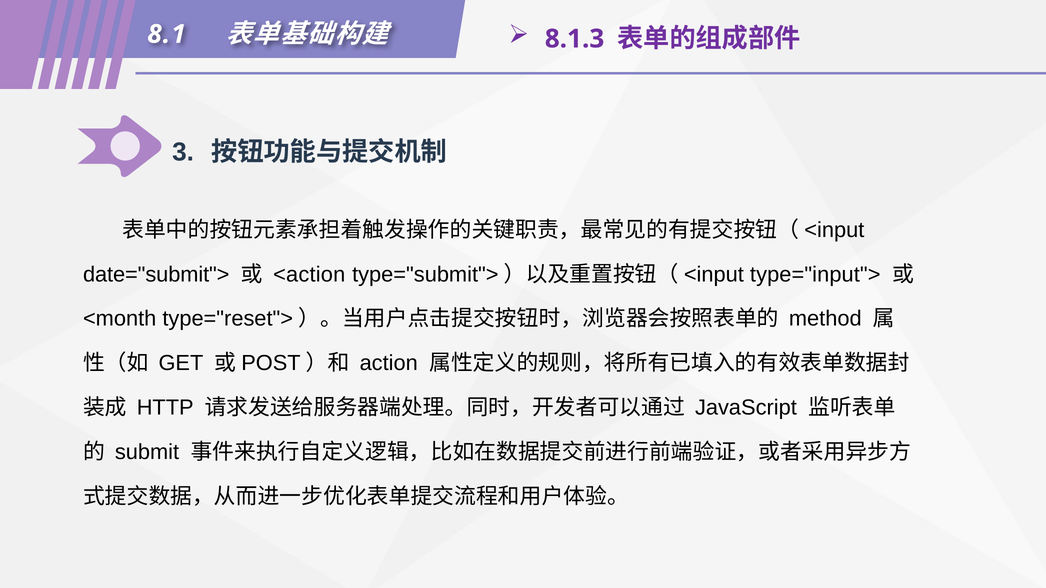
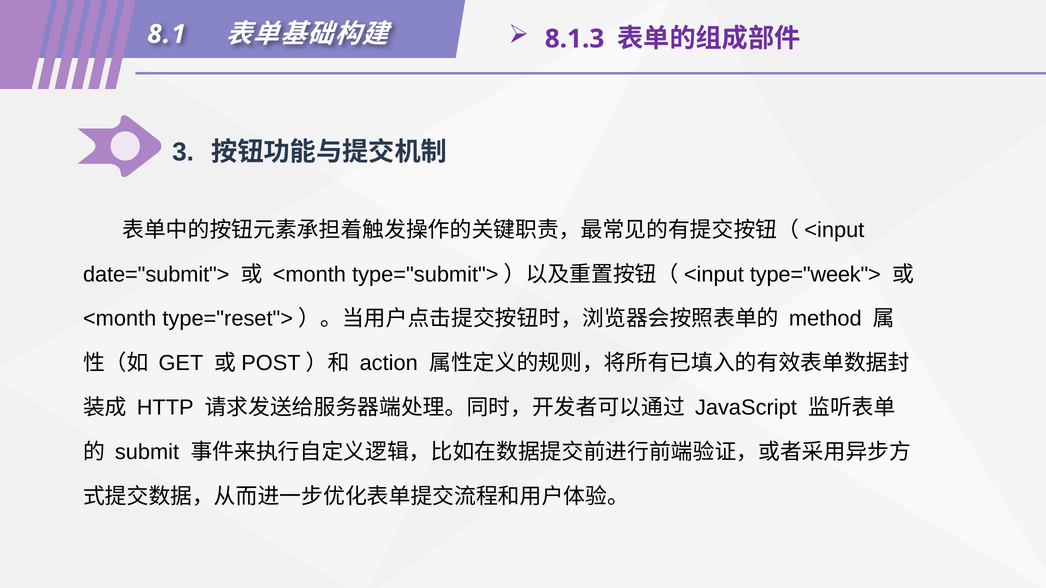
<action at (309, 275): <action -> <month
type="input">: type="input"> -> type="week">
